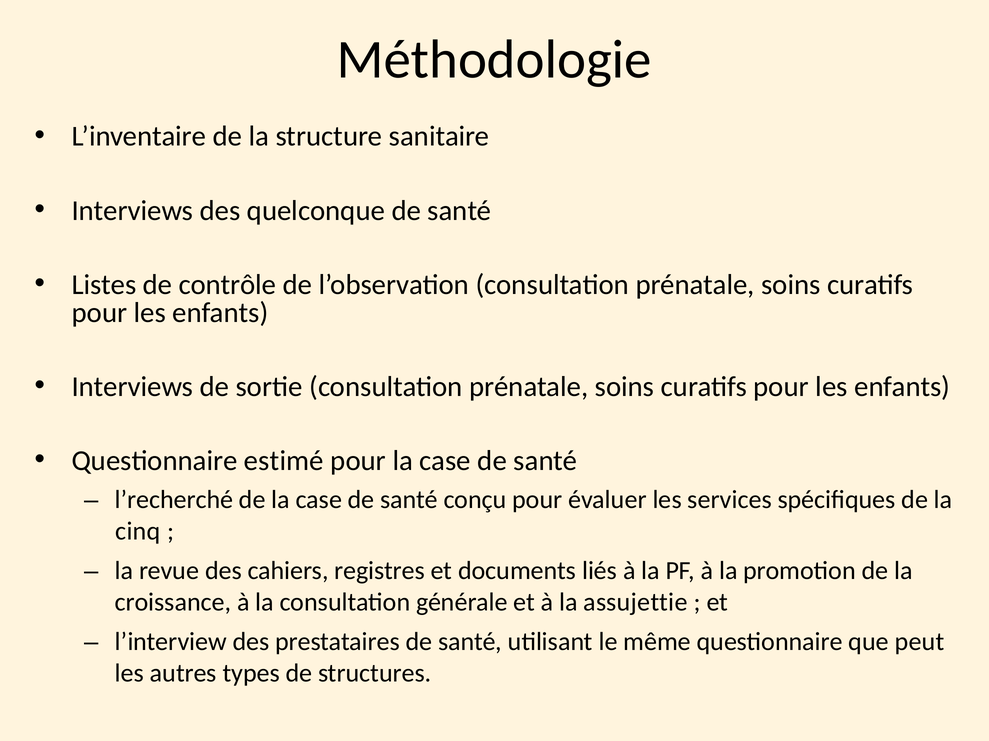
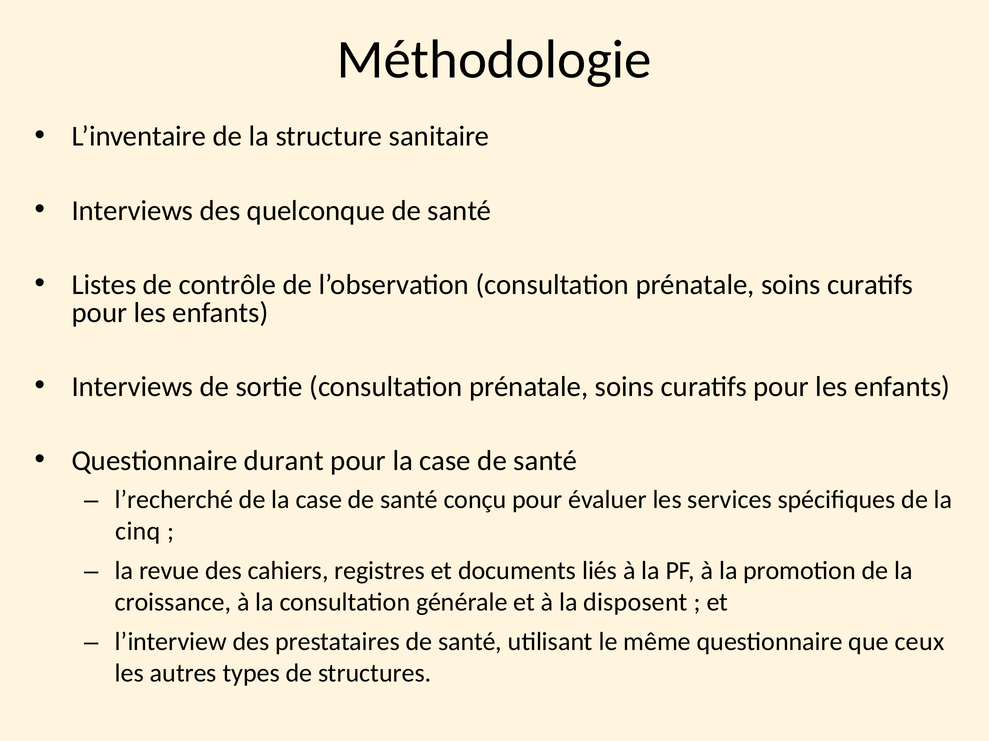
estimé: estimé -> durant
assujettie: assujettie -> disposent
peut: peut -> ceux
